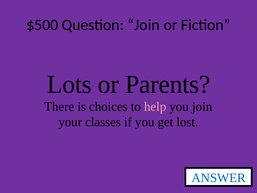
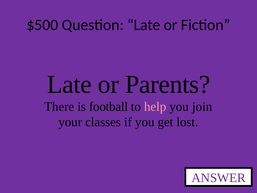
Question Join: Join -> Late
Lots at (69, 84): Lots -> Late
choices: choices -> football
ANSWER colour: blue -> purple
